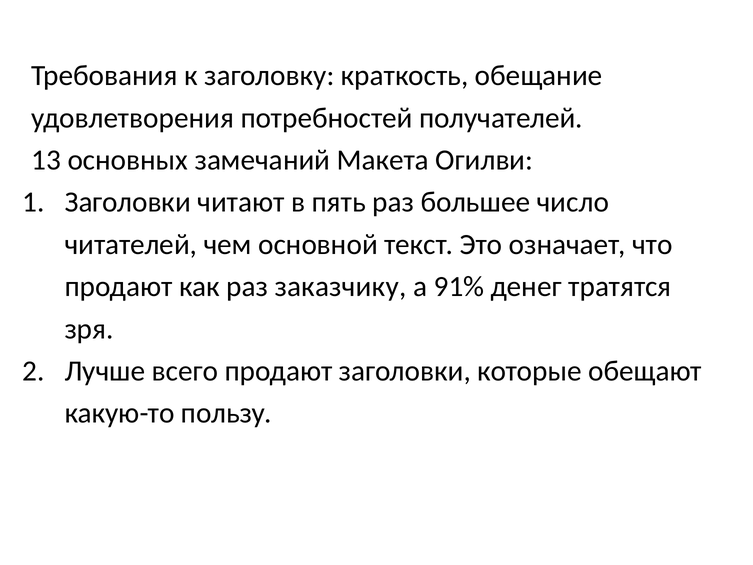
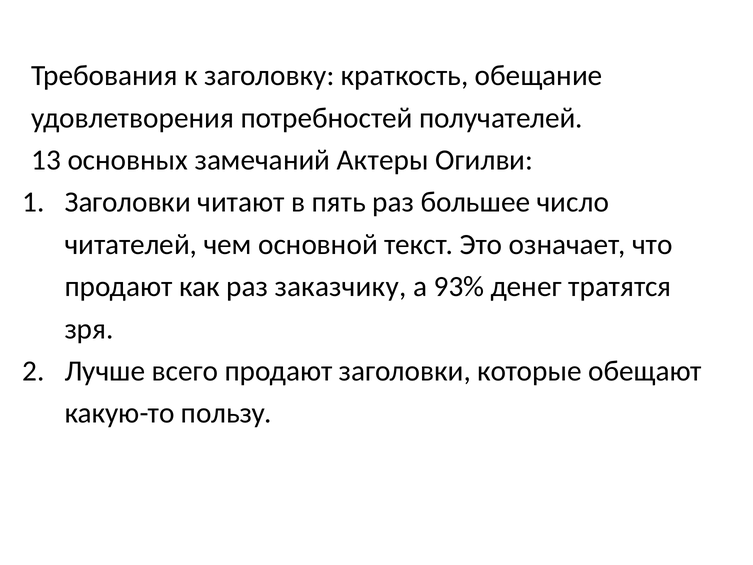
Макета: Макета -> Актеры
91%: 91% -> 93%
